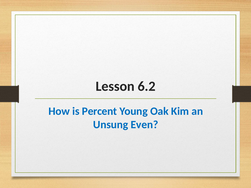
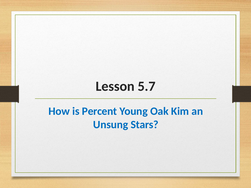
6.2: 6.2 -> 5.7
Even: Even -> Stars
